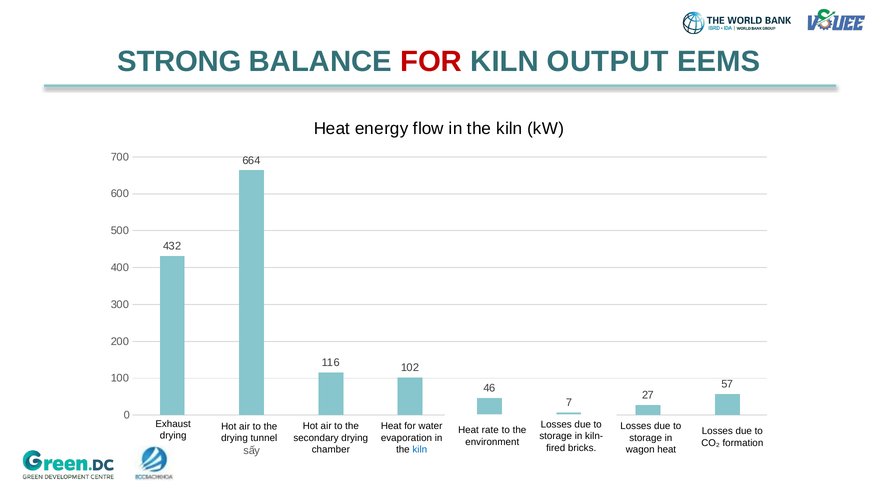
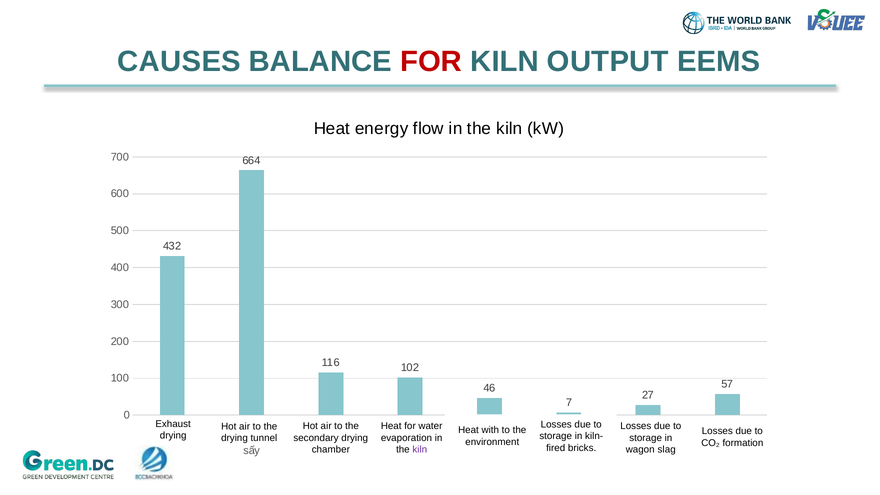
STRONG: STRONG -> CAUSES
rate: rate -> with
kiln at (420, 450) colour: blue -> purple
heat at (667, 450): heat -> slag
